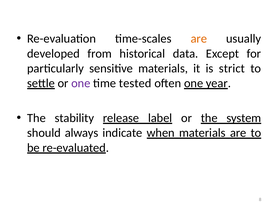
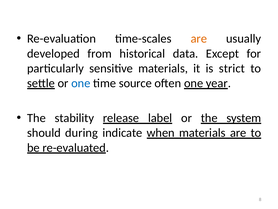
one at (81, 83) colour: purple -> blue
tested: tested -> source
always: always -> during
